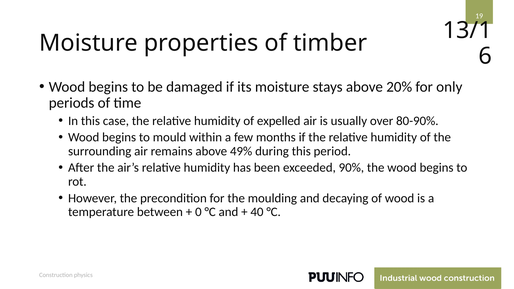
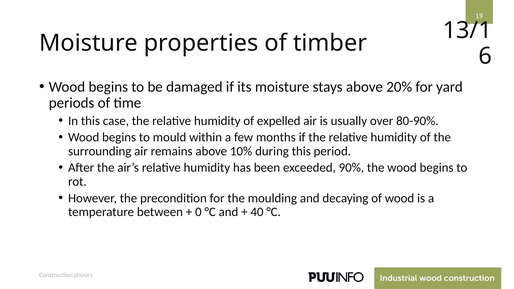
only: only -> yard
49%: 49% -> 10%
